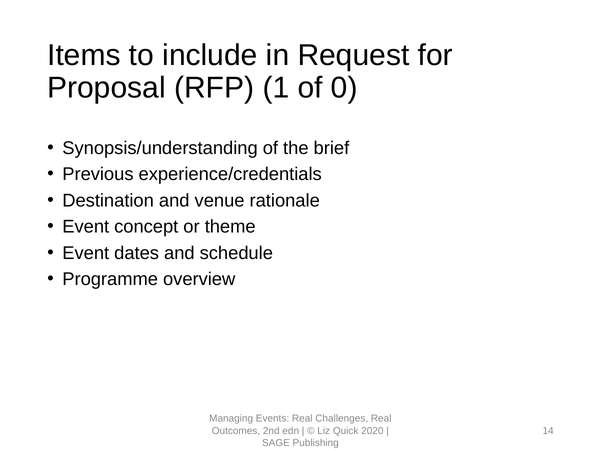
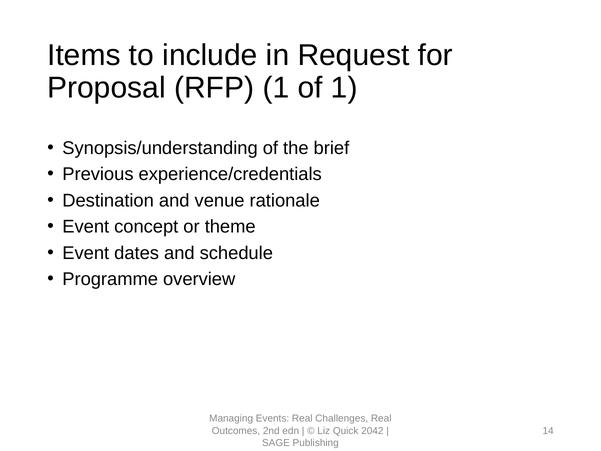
of 0: 0 -> 1
2020: 2020 -> 2042
